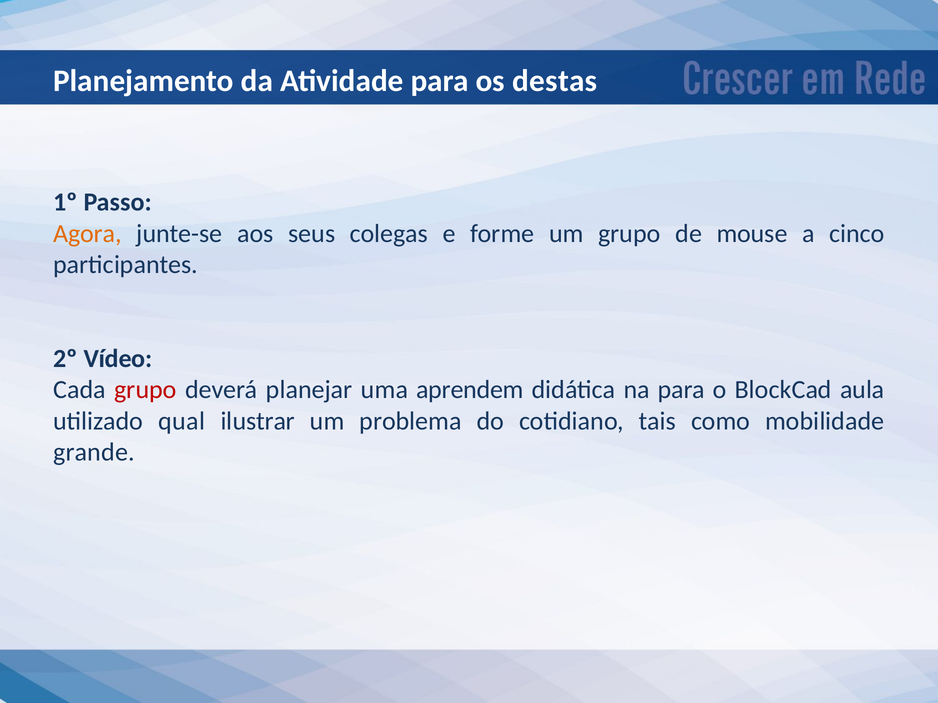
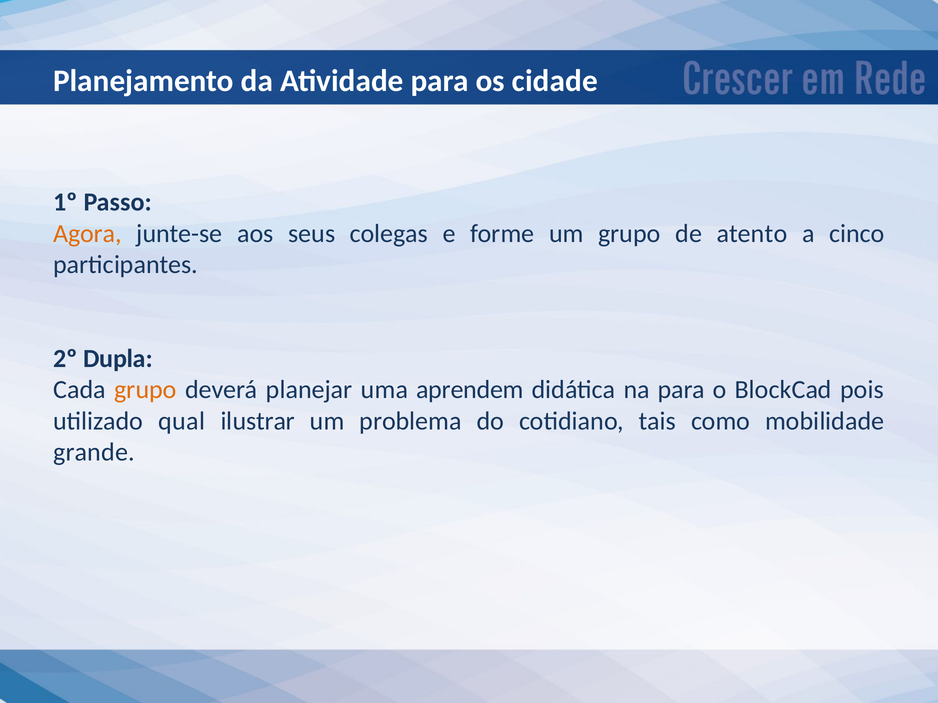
destas: destas -> cidade
mouse: mouse -> atento
Vídeo: Vídeo -> Dupla
grupo at (145, 390) colour: red -> orange
aula: aula -> pois
